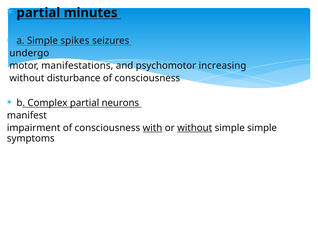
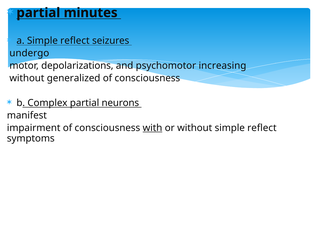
a Simple spikes: spikes -> reflect
manifestations: manifestations -> depolarizations
disturbance: disturbance -> generalized
without at (195, 128) underline: present -> none
simple at (262, 128): simple -> reflect
